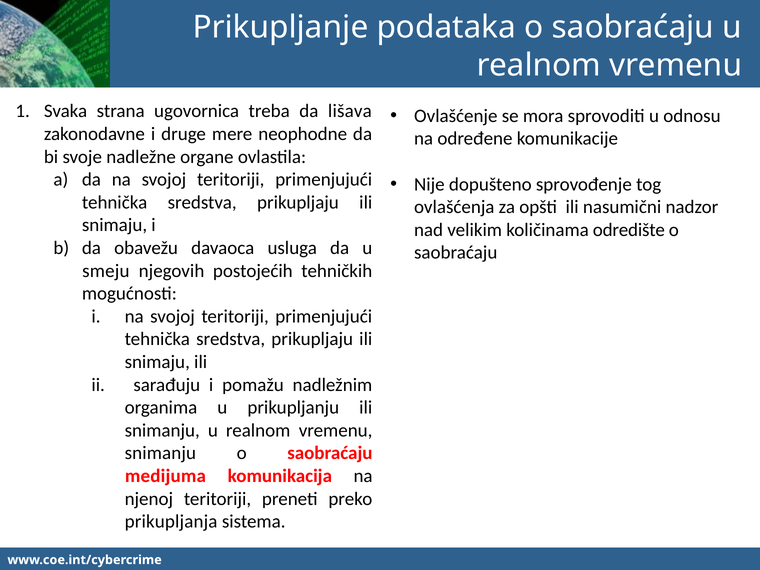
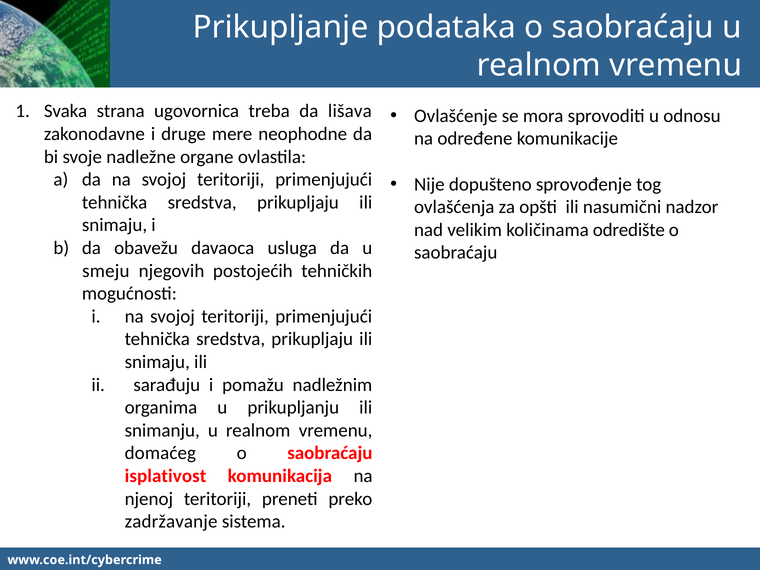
snimanju at (160, 453): snimanju -> domaćeg
medijuma: medijuma -> isplativost
prikupljanja: prikupljanja -> zadržavanje
